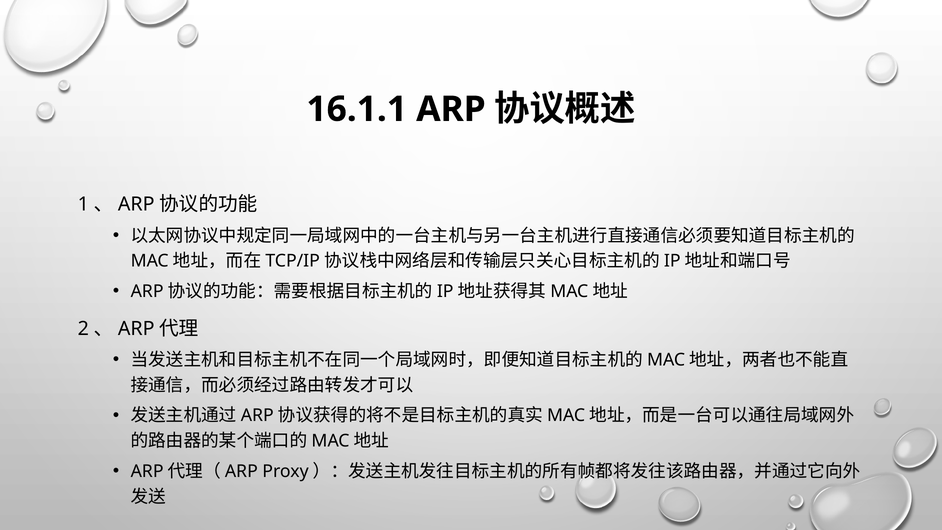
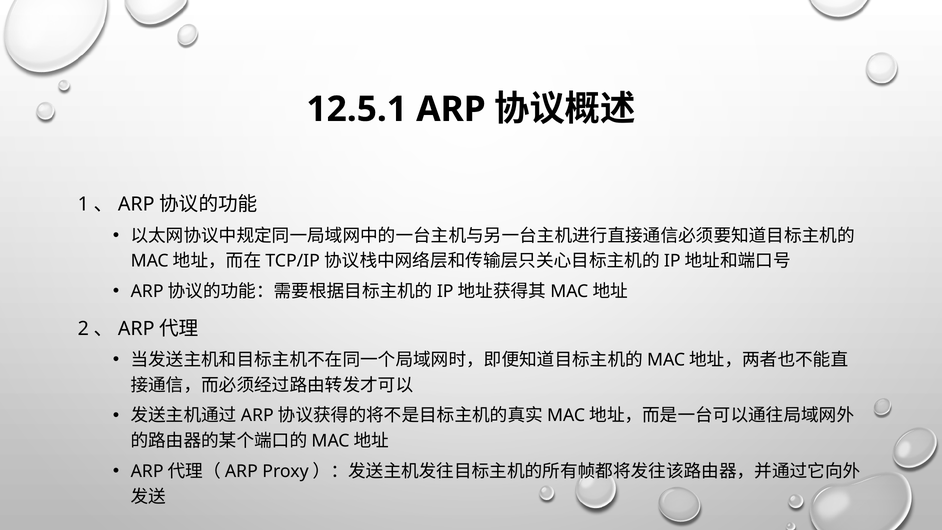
16.1.1: 16.1.1 -> 12.5.1
